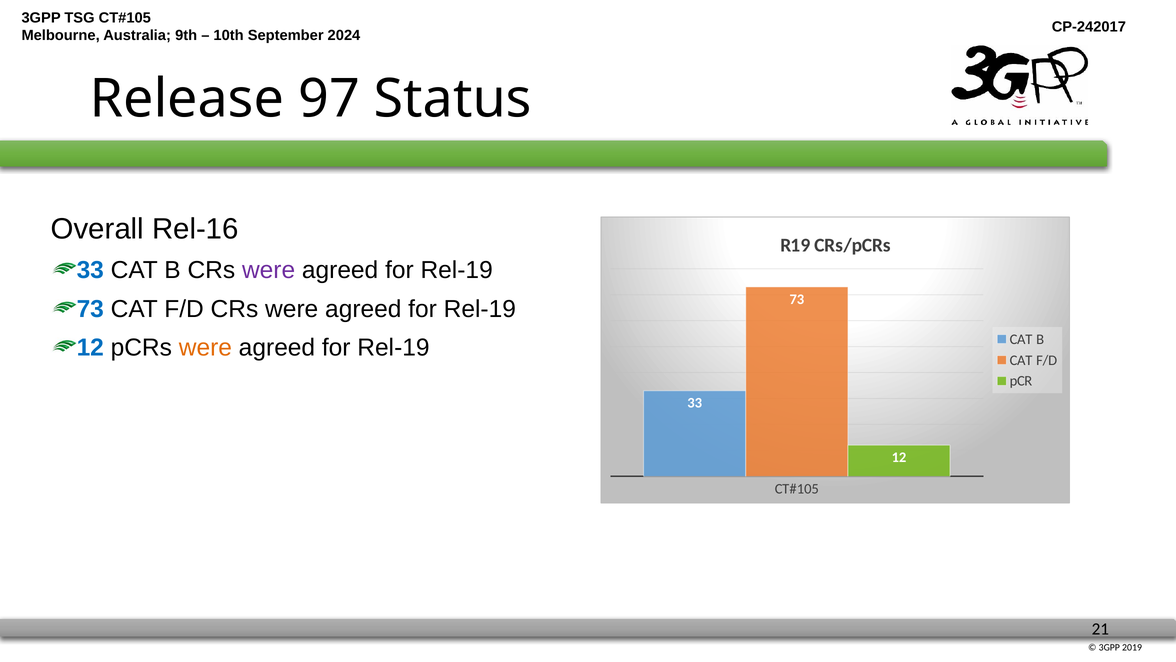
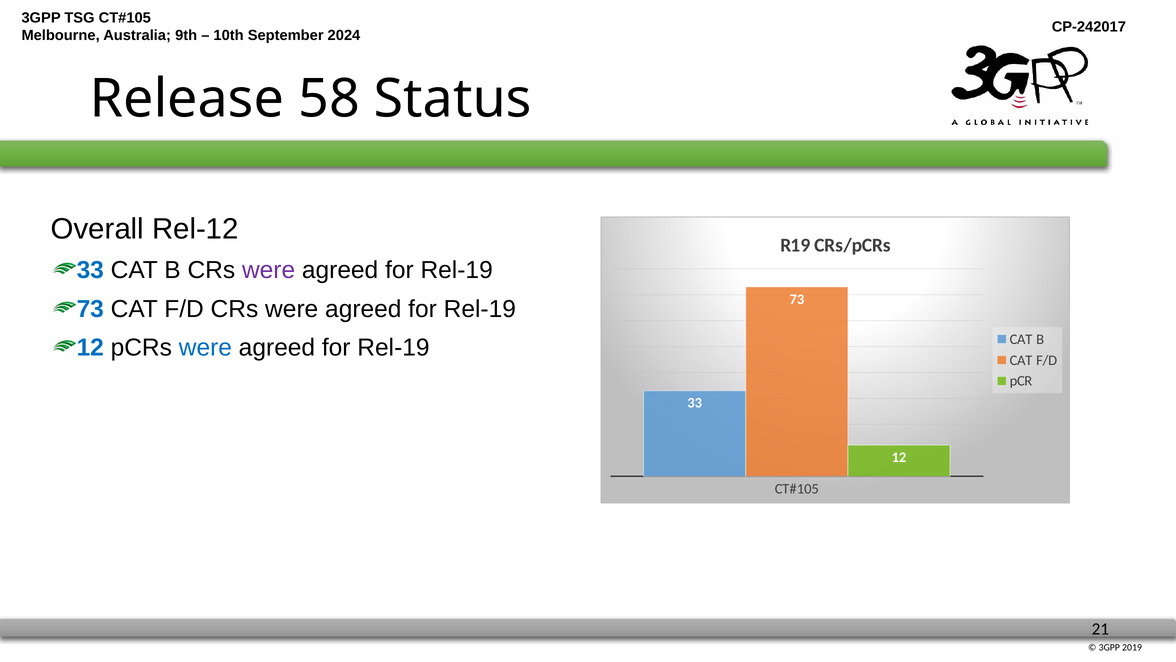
97: 97 -> 58
Rel-16: Rel-16 -> Rel-12
were at (205, 348) colour: orange -> blue
